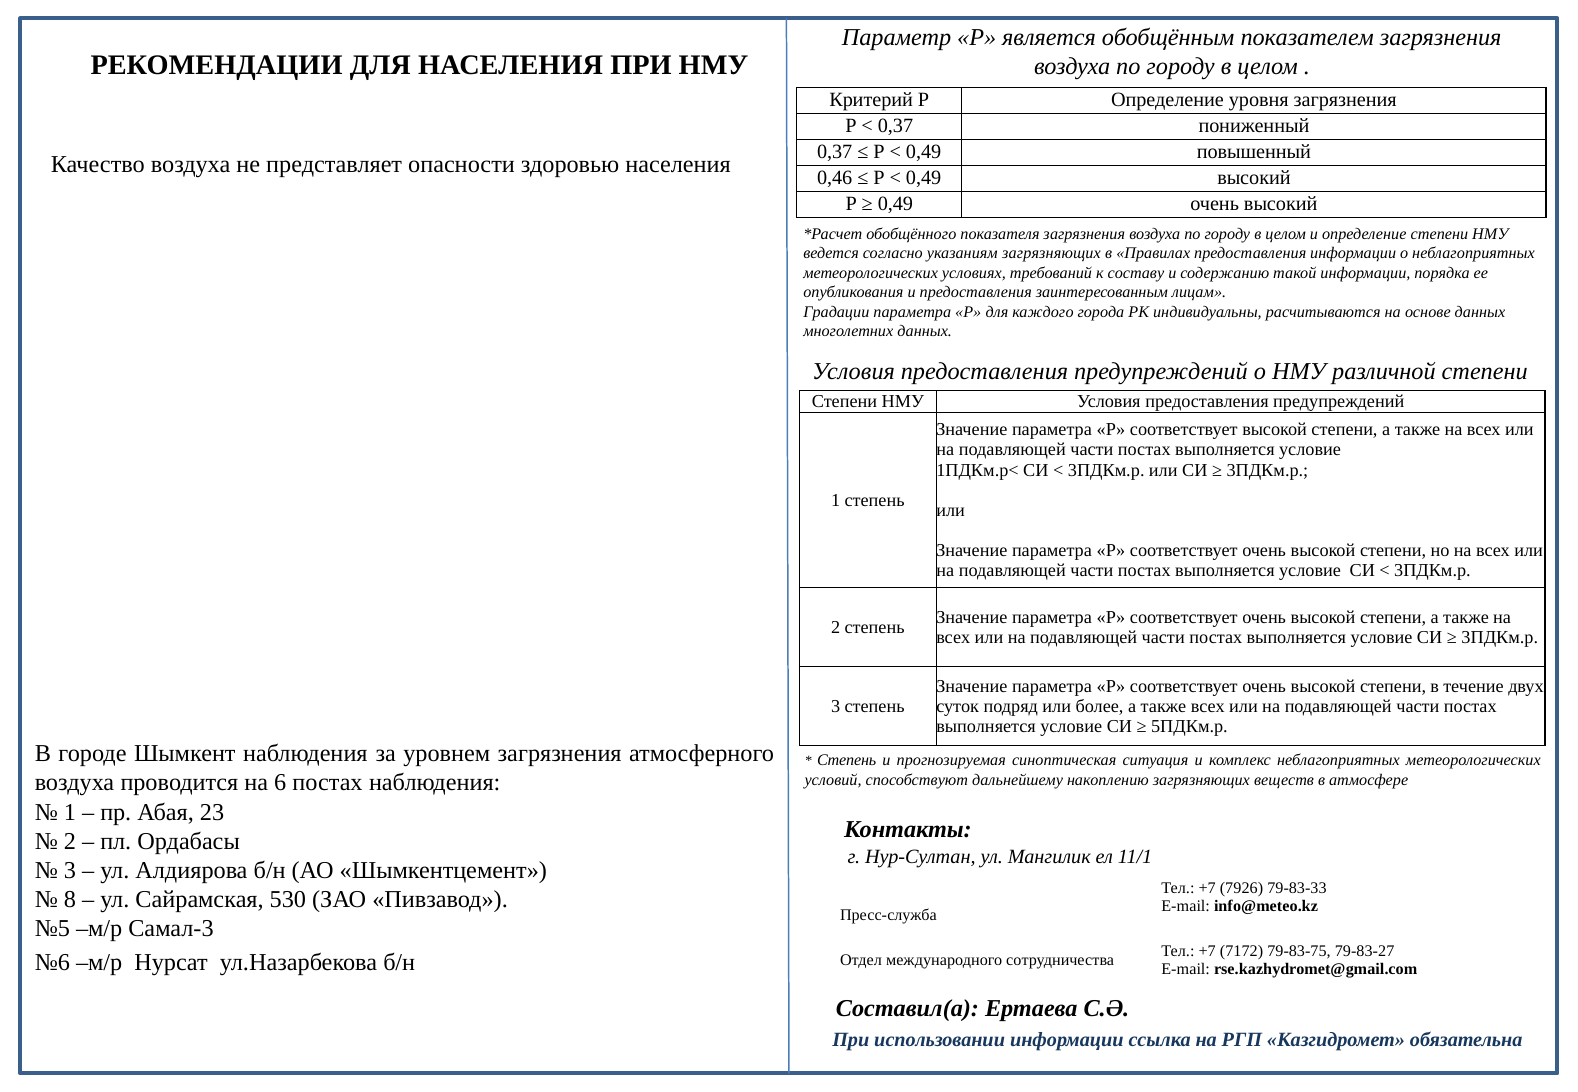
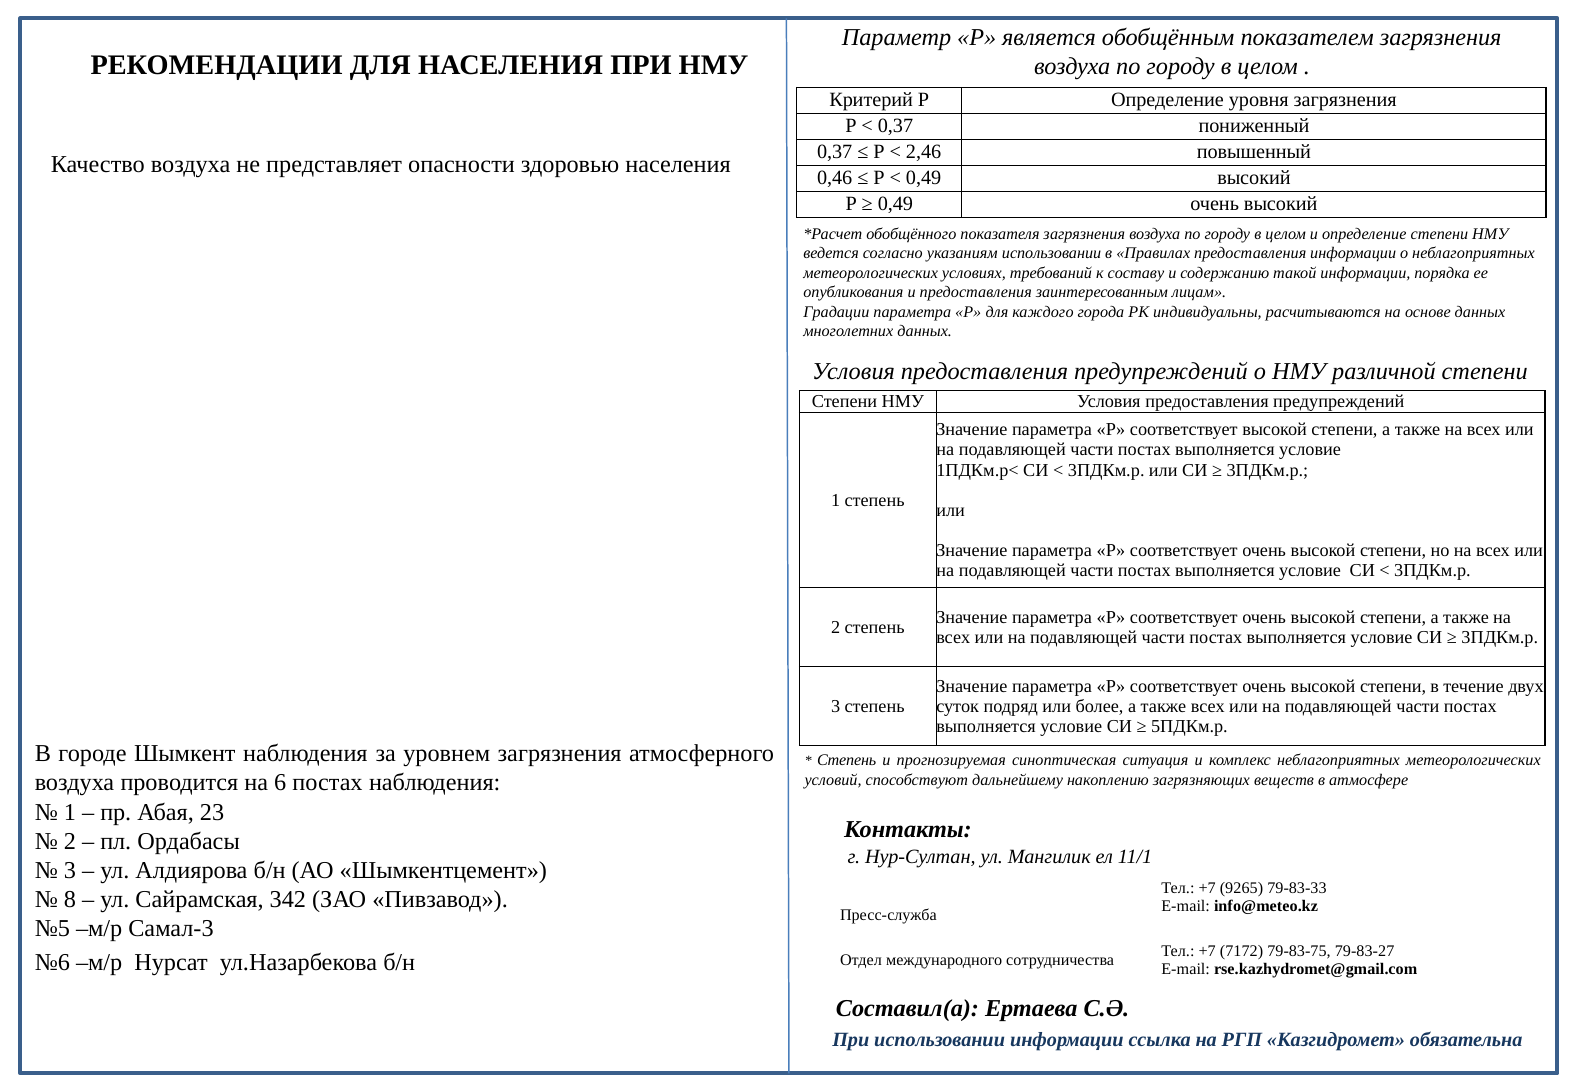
0,49 at (924, 152): 0,49 -> 2,46
указаниям загрязняющих: загрязняющих -> использовании
7926: 7926 -> 9265
530: 530 -> 342
